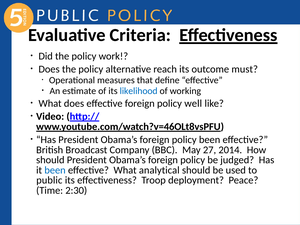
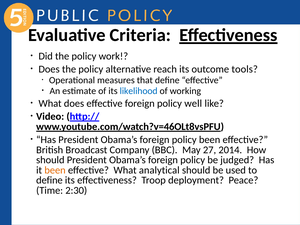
must: must -> tools
been at (55, 170) colour: blue -> orange
public at (49, 180): public -> define
